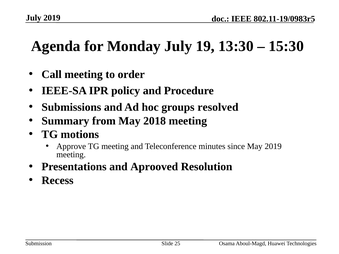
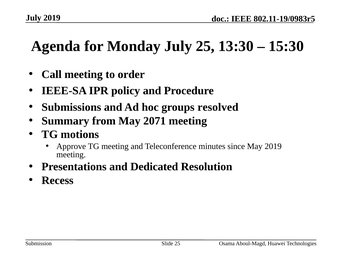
July 19: 19 -> 25
2018: 2018 -> 2071
Aprooved: Aprooved -> Dedicated
